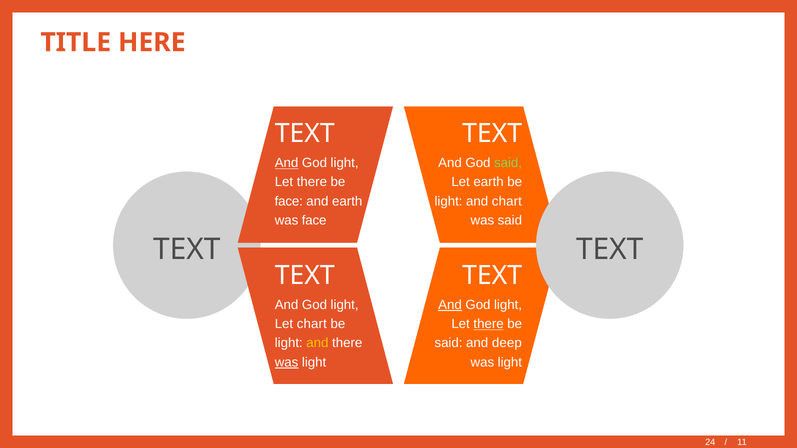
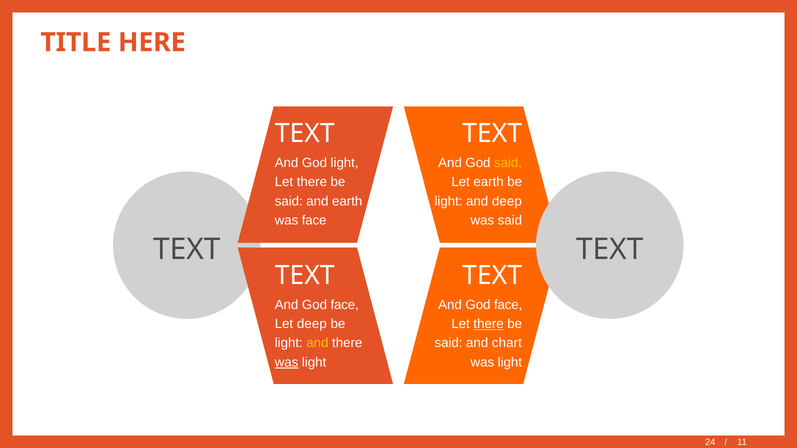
And at (287, 163) underline: present -> none
said at (508, 163) colour: light green -> yellow
face at (289, 201): face -> said
and chart: chart -> deep
light at (345, 305): light -> face
And at (450, 305) underline: present -> none
light at (508, 305): light -> face
Let chart: chart -> deep
deep: deep -> chart
